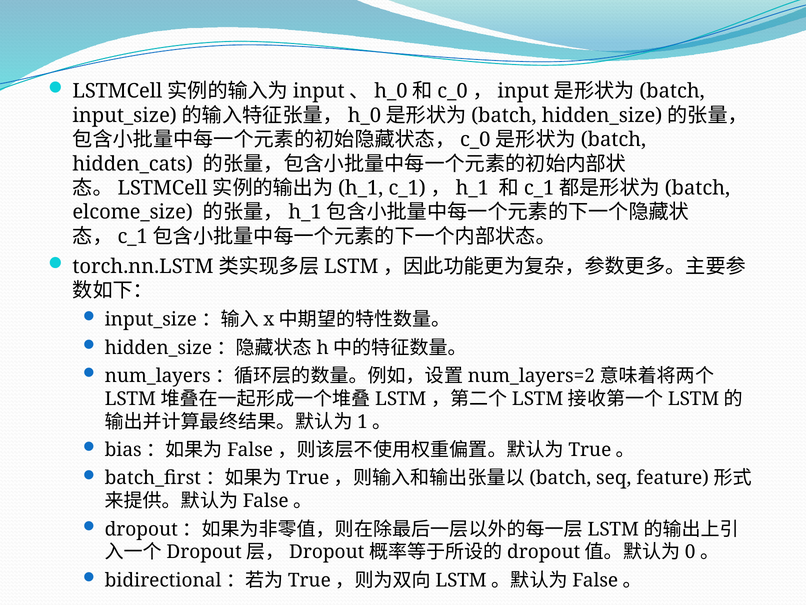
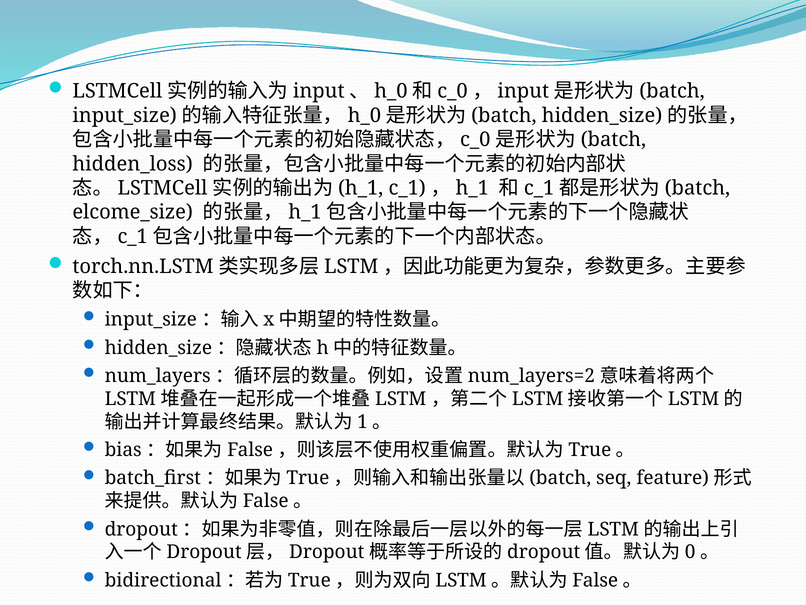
hidden_cats: hidden_cats -> hidden_loss
